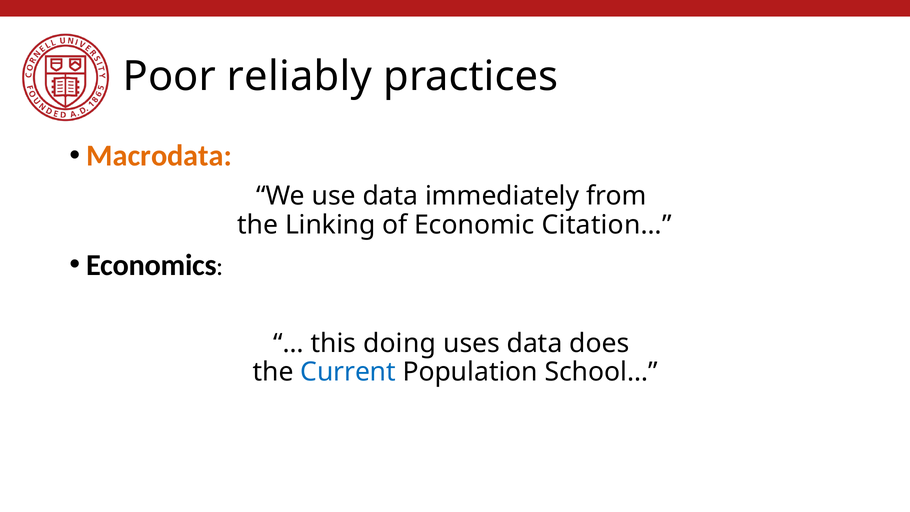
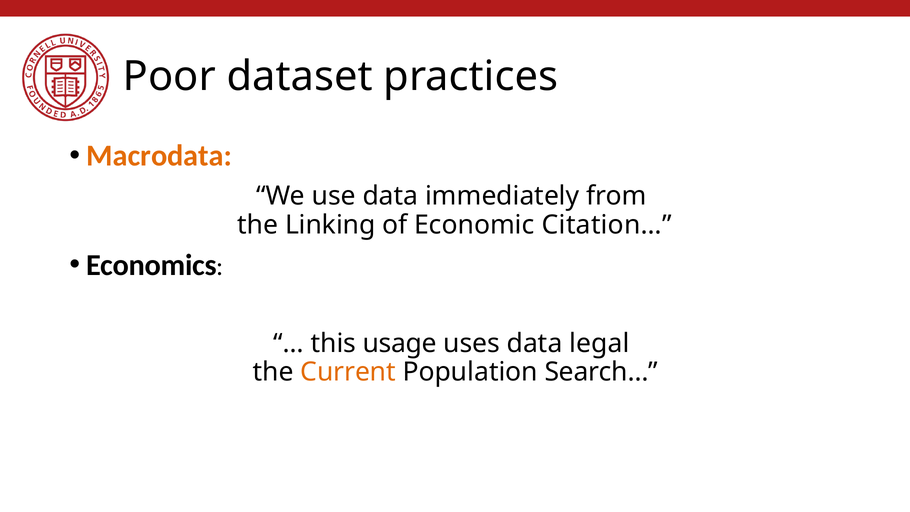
reliably: reliably -> dataset
doing: doing -> usage
does: does -> legal
Current colour: blue -> orange
School…: School… -> Search…
